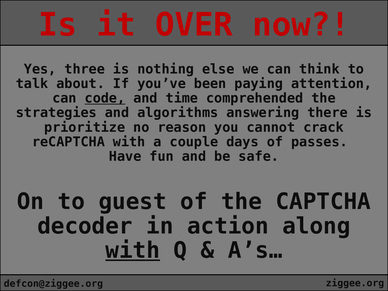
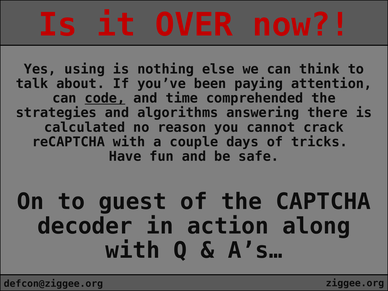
three: three -> using
prioritize: prioritize -> calculated
passes: passes -> tricks
with at (133, 250) underline: present -> none
